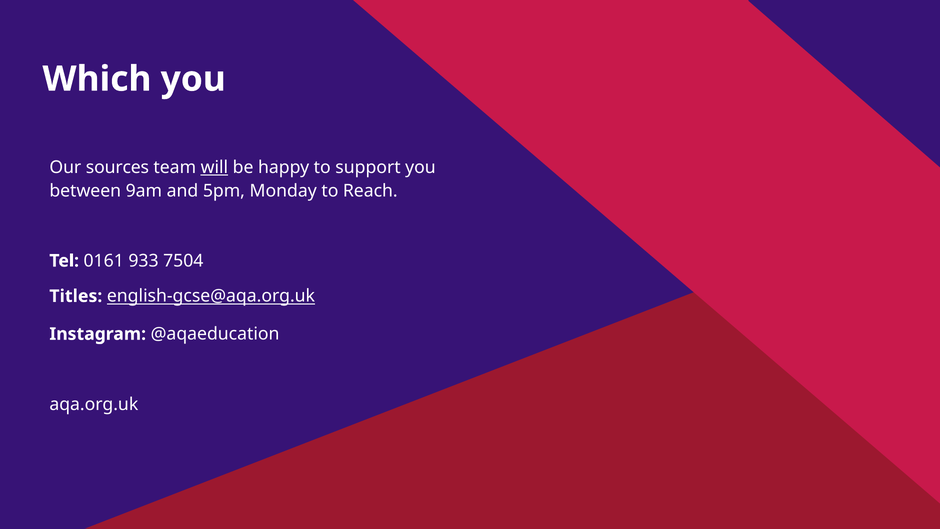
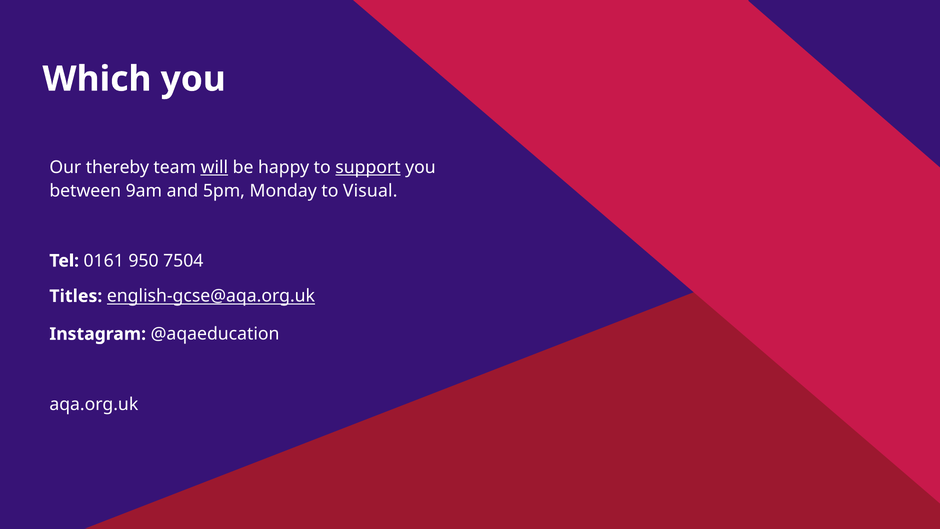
sources: sources -> thereby
support underline: none -> present
Reach: Reach -> Visual
933: 933 -> 950
